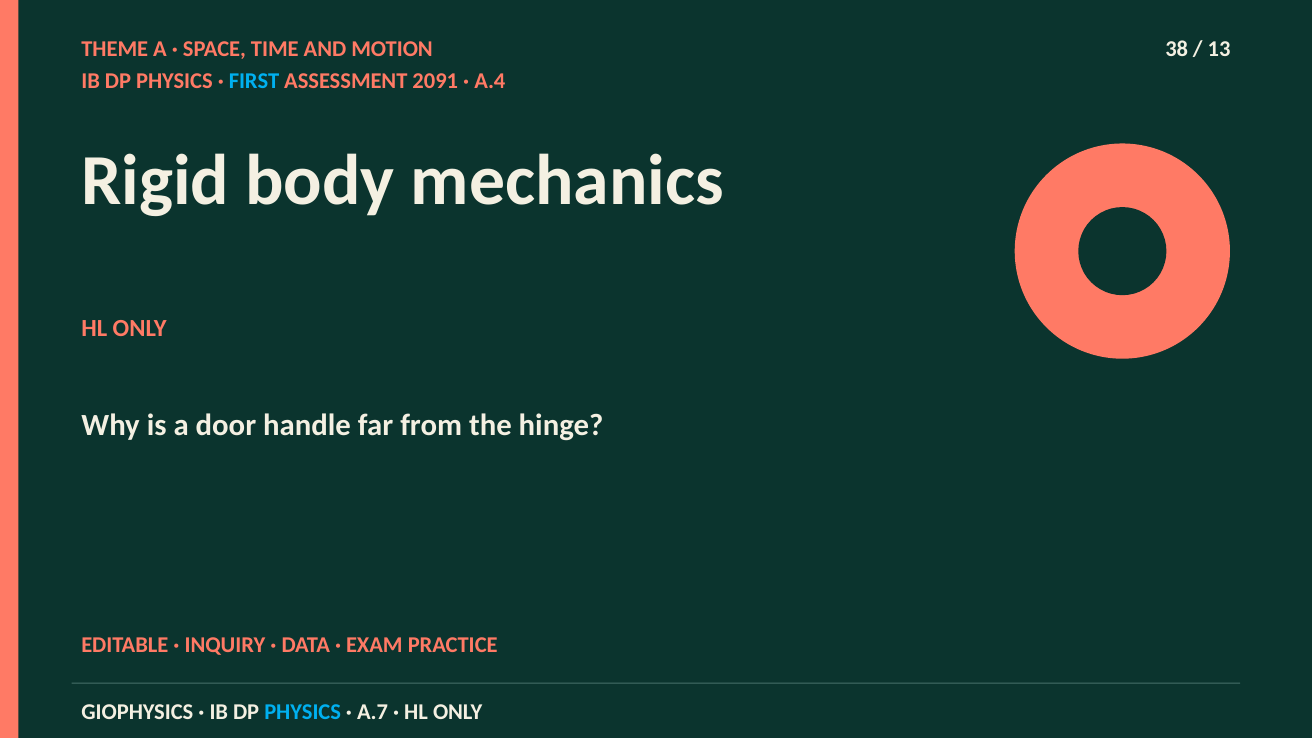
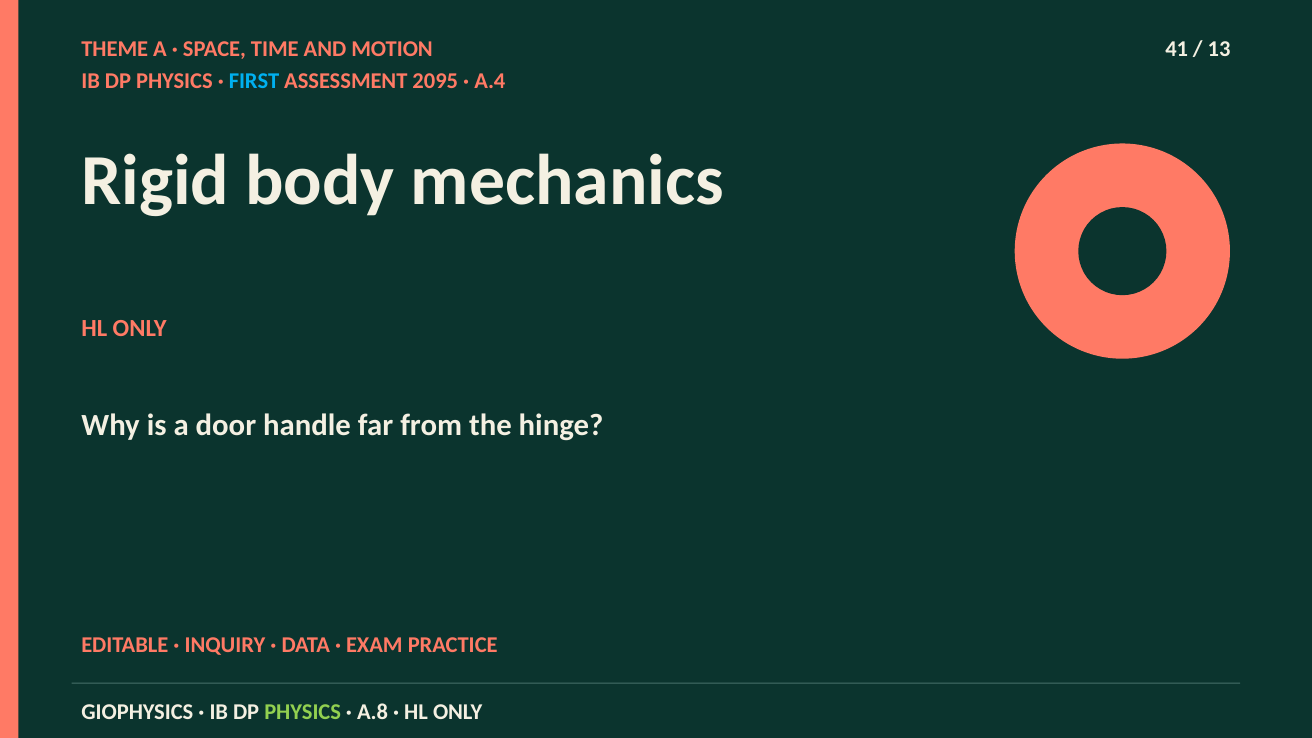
38: 38 -> 41
2091: 2091 -> 2095
PHYSICS at (303, 712) colour: light blue -> light green
A.7: A.7 -> A.8
